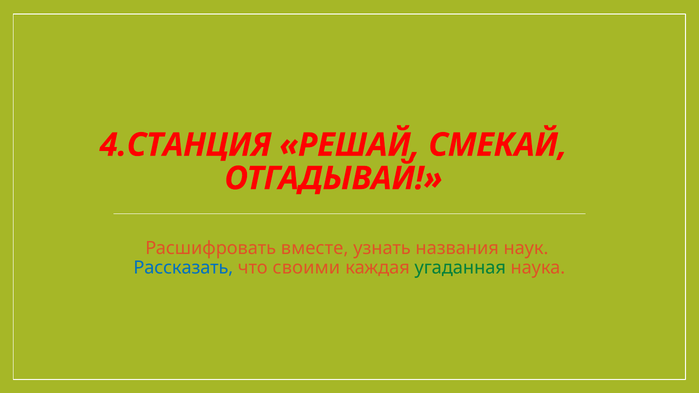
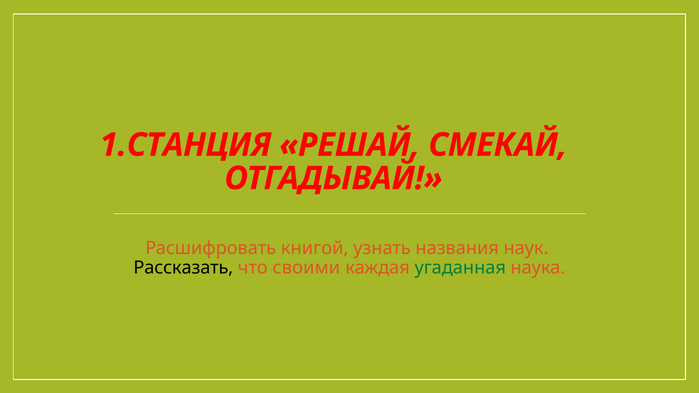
4.СТАНЦИЯ: 4.СТАНЦИЯ -> 1.СТАНЦИЯ
вместе: вместе -> книгой
Рассказать colour: blue -> black
